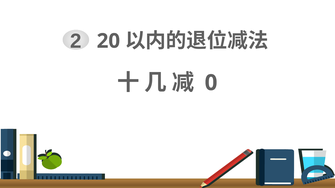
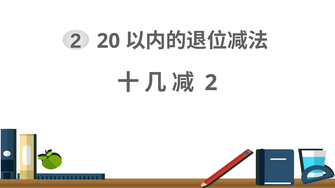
0 at (211, 83): 0 -> 2
